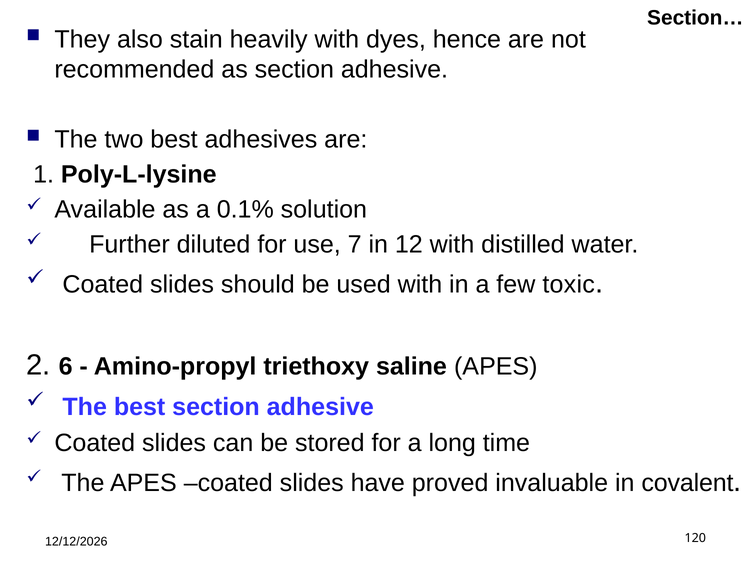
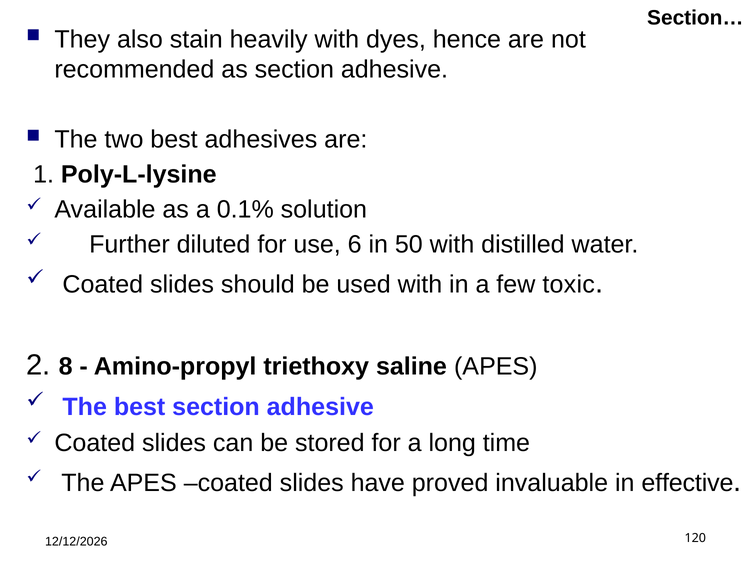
7: 7 -> 6
12: 12 -> 50
6: 6 -> 8
covalent: covalent -> effective
